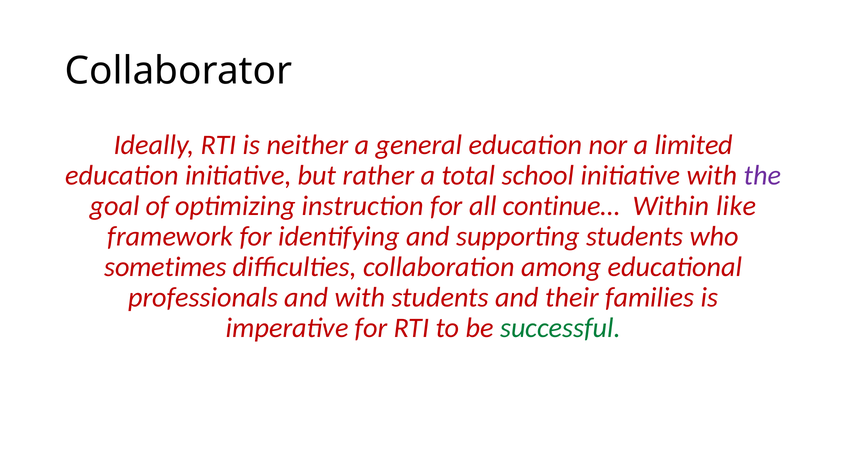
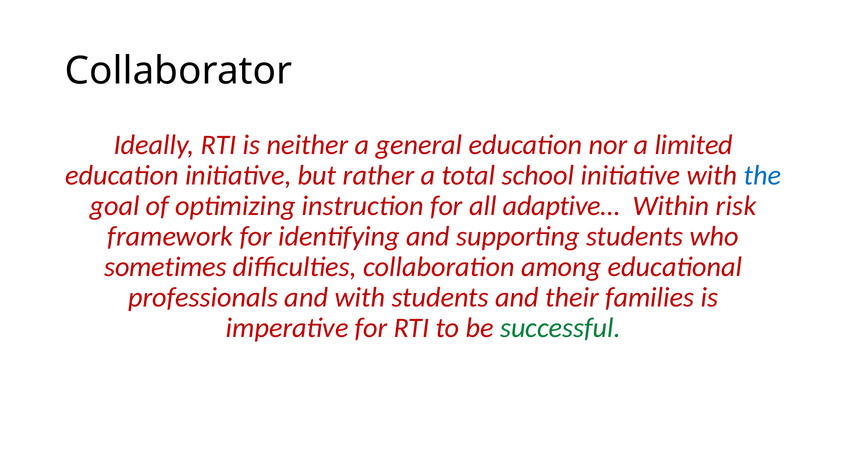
the colour: purple -> blue
continue…: continue… -> adaptive…
like: like -> risk
